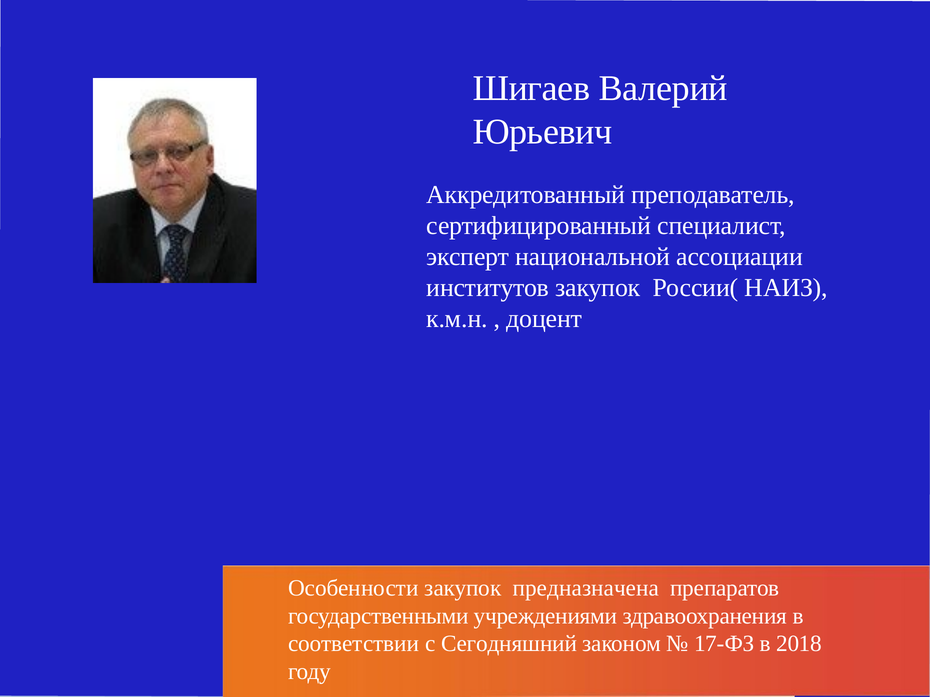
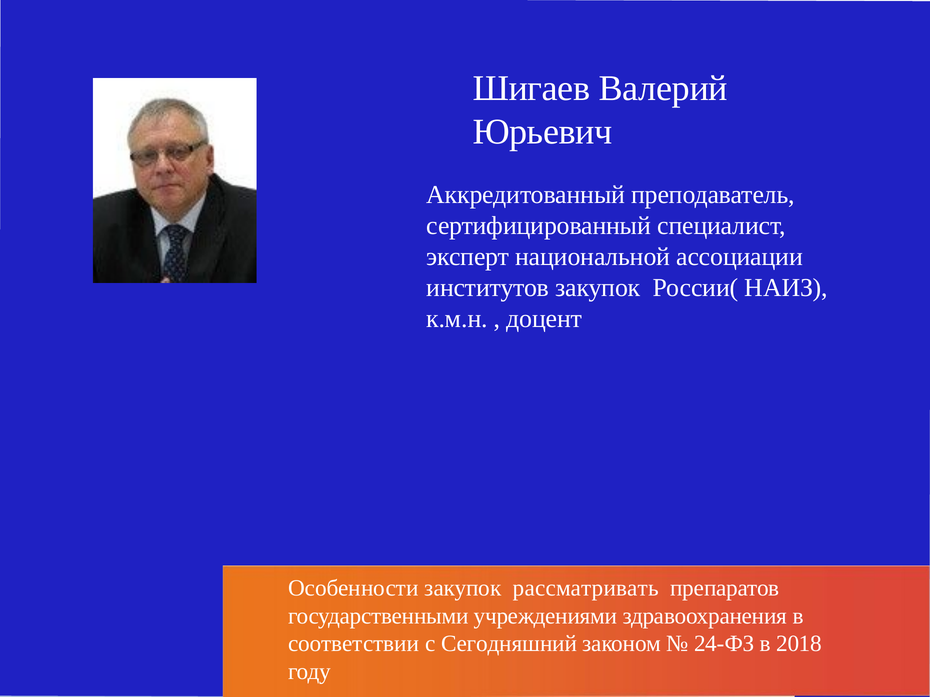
предназначена: предназначена -> рассматривать
17-ФЗ: 17-ФЗ -> 24-ФЗ
